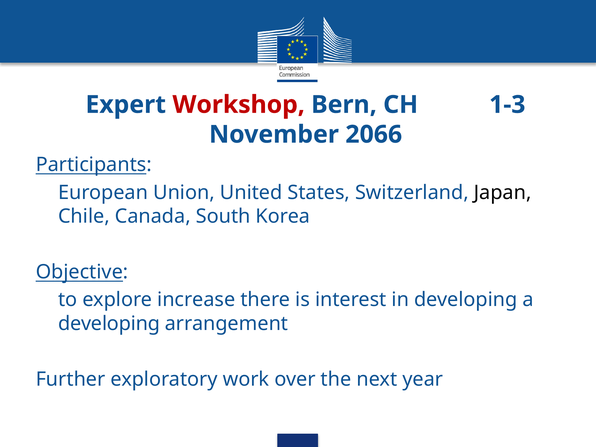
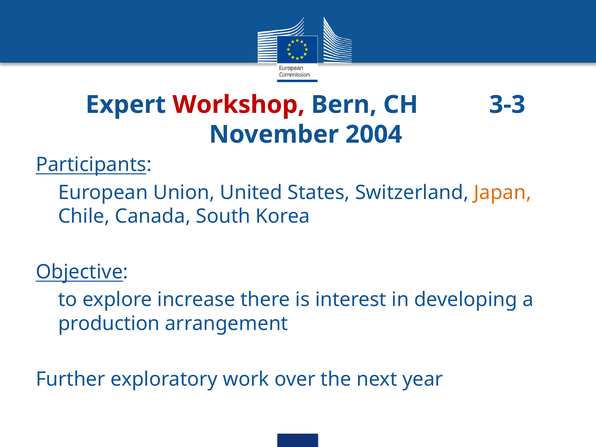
1-3: 1-3 -> 3-3
2066: 2066 -> 2004
Japan colour: black -> orange
developing at (109, 324): developing -> production
